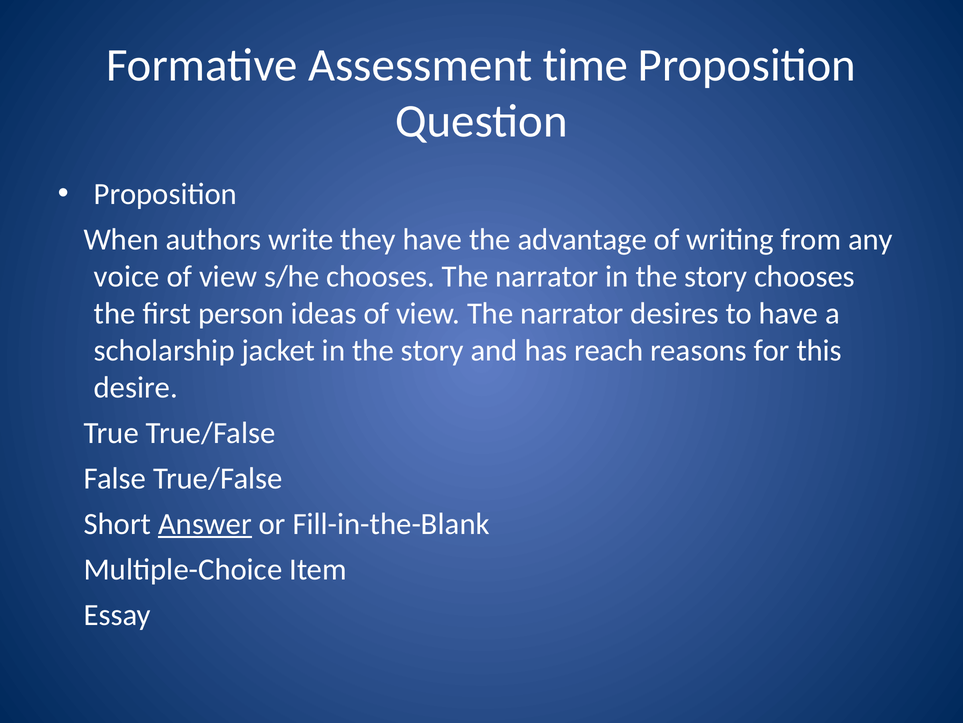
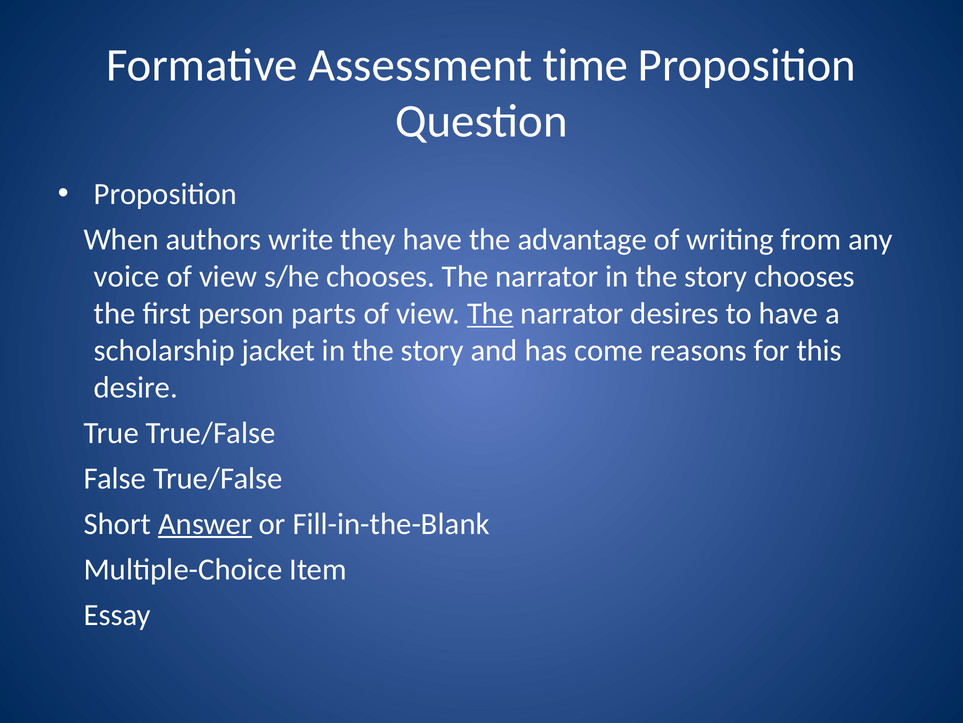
ideas: ideas -> parts
The at (490, 313) underline: none -> present
reach: reach -> come
